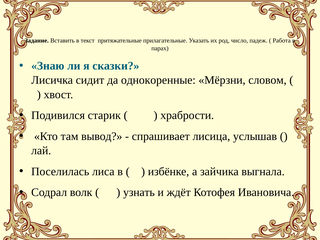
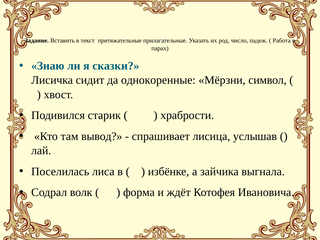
словом: словом -> символ
узнать: узнать -> форма
